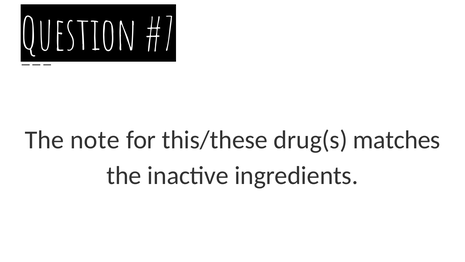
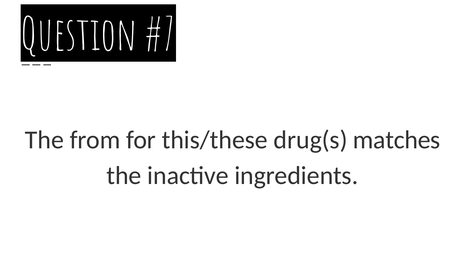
note: note -> from
